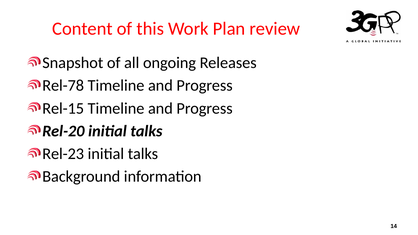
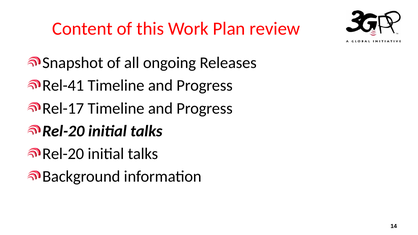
Rel-78: Rel-78 -> Rel-41
Rel-15: Rel-15 -> Rel-17
Rel-23 at (63, 154): Rel-23 -> Rel-20
